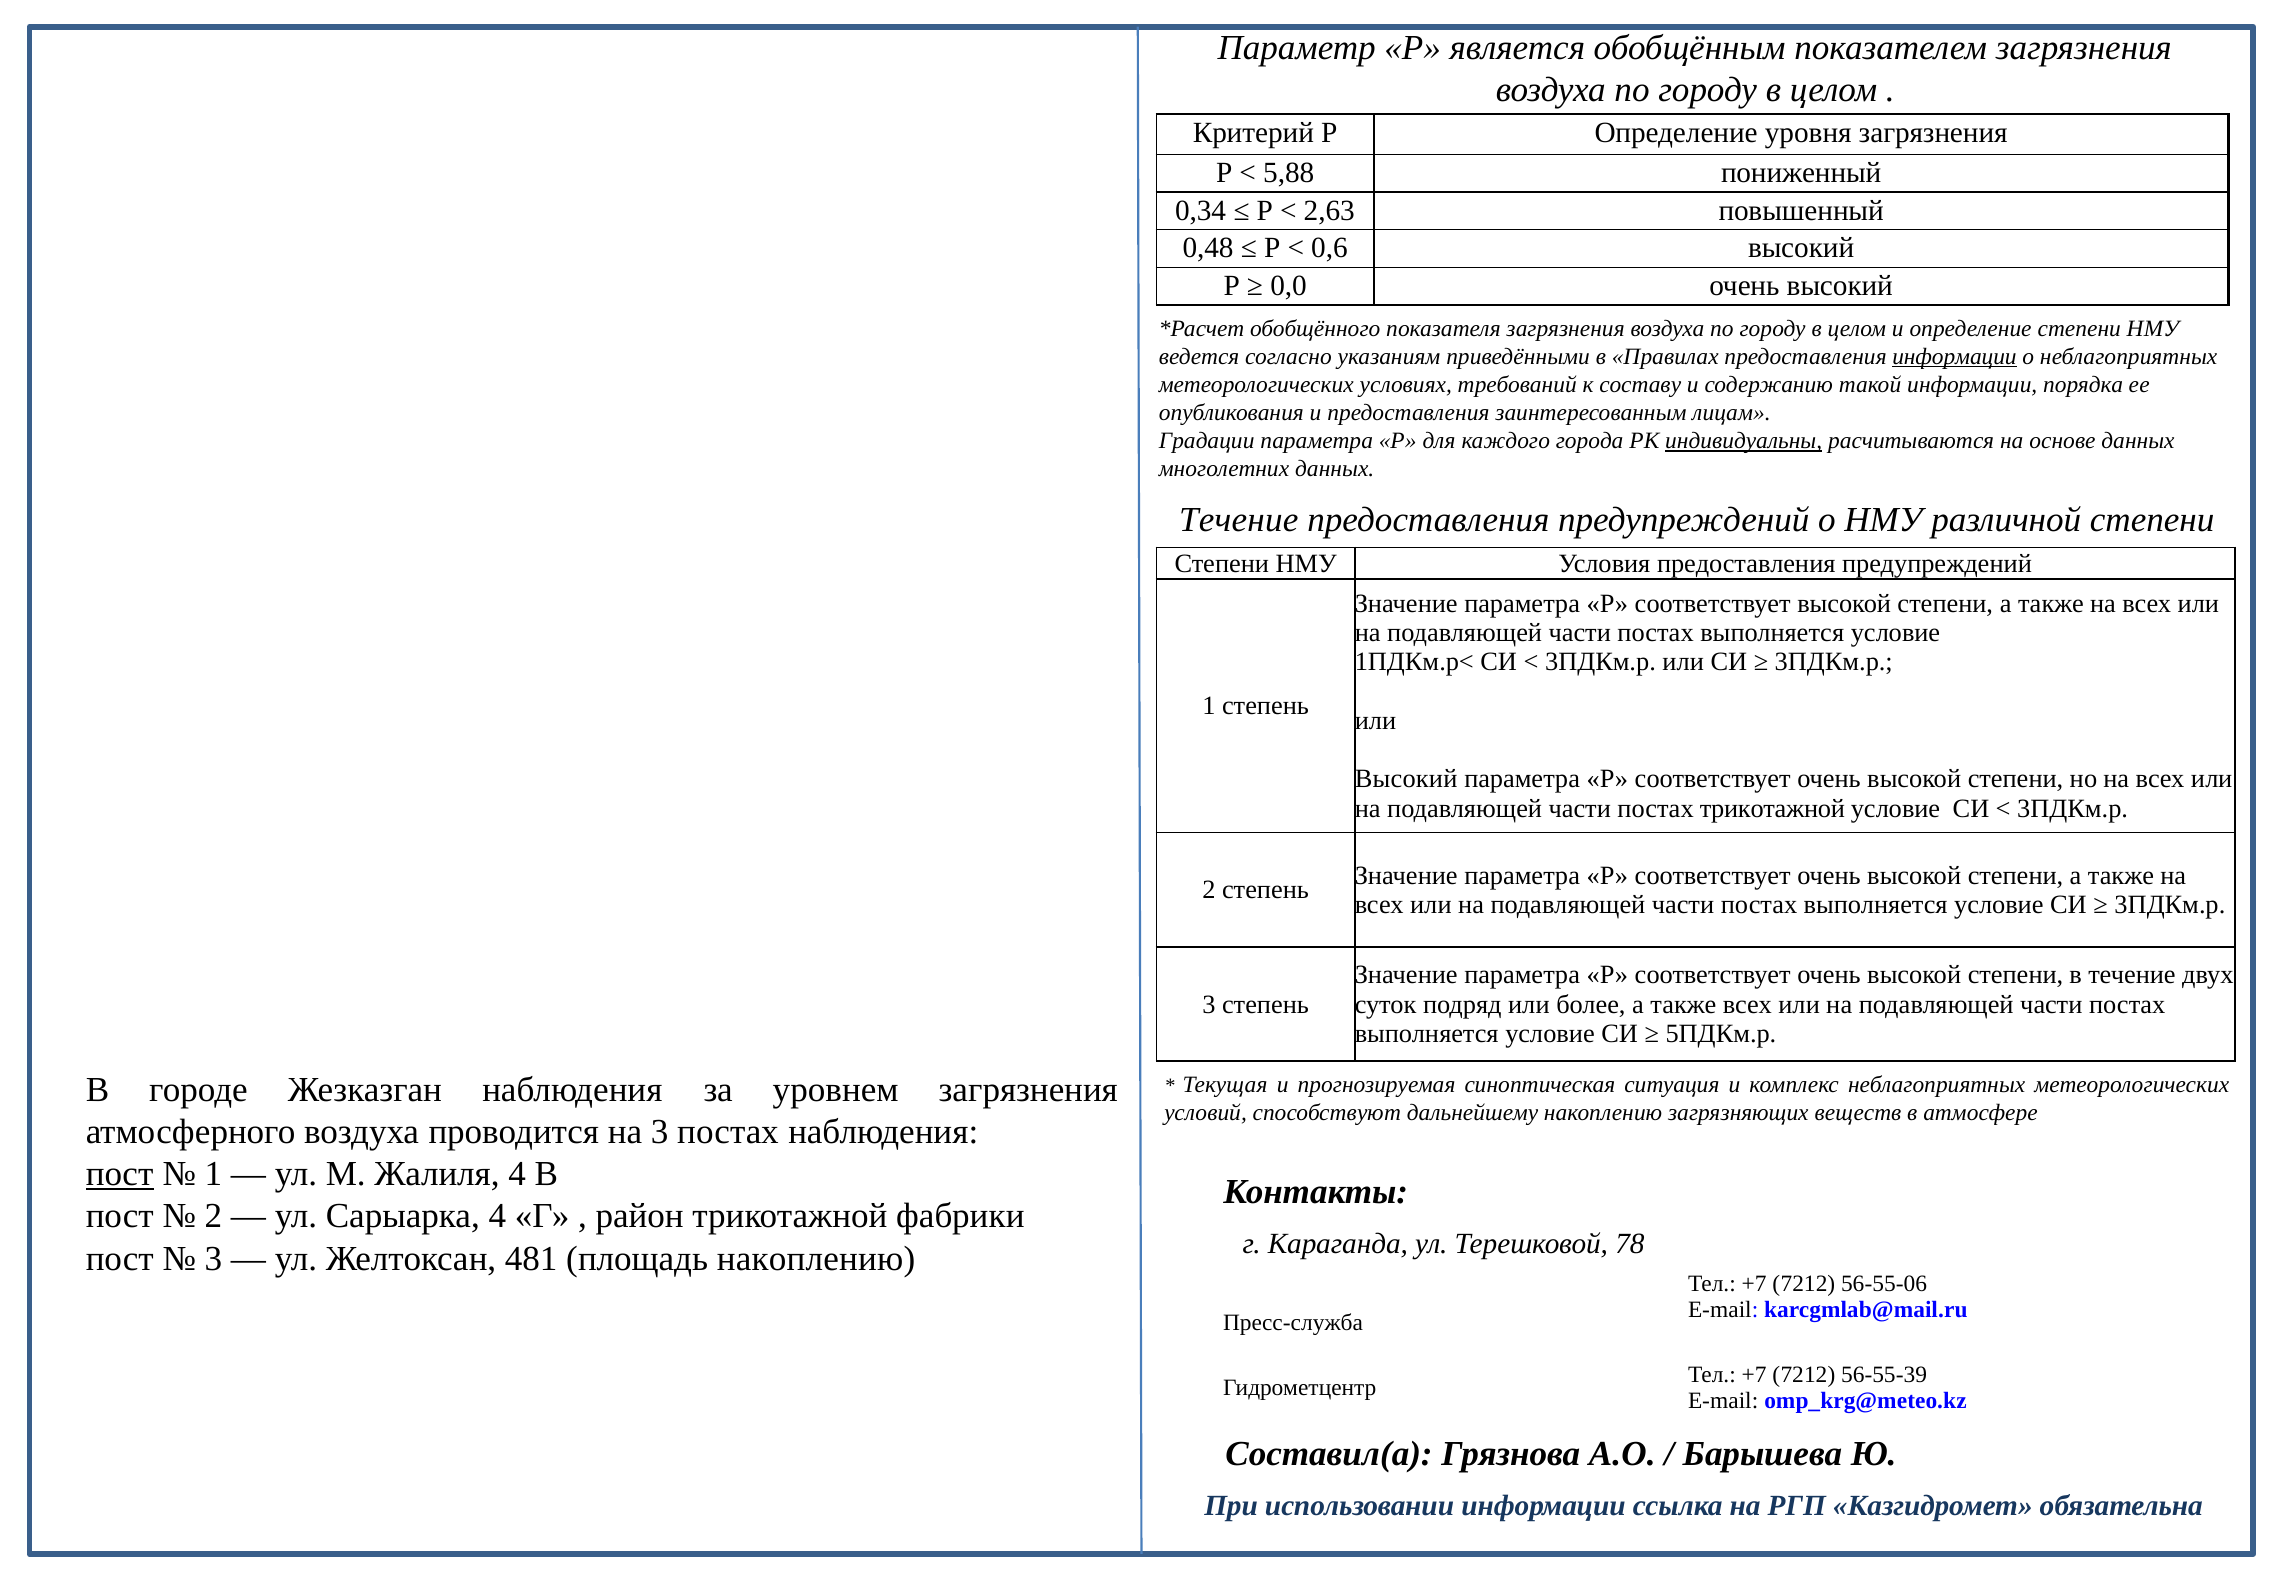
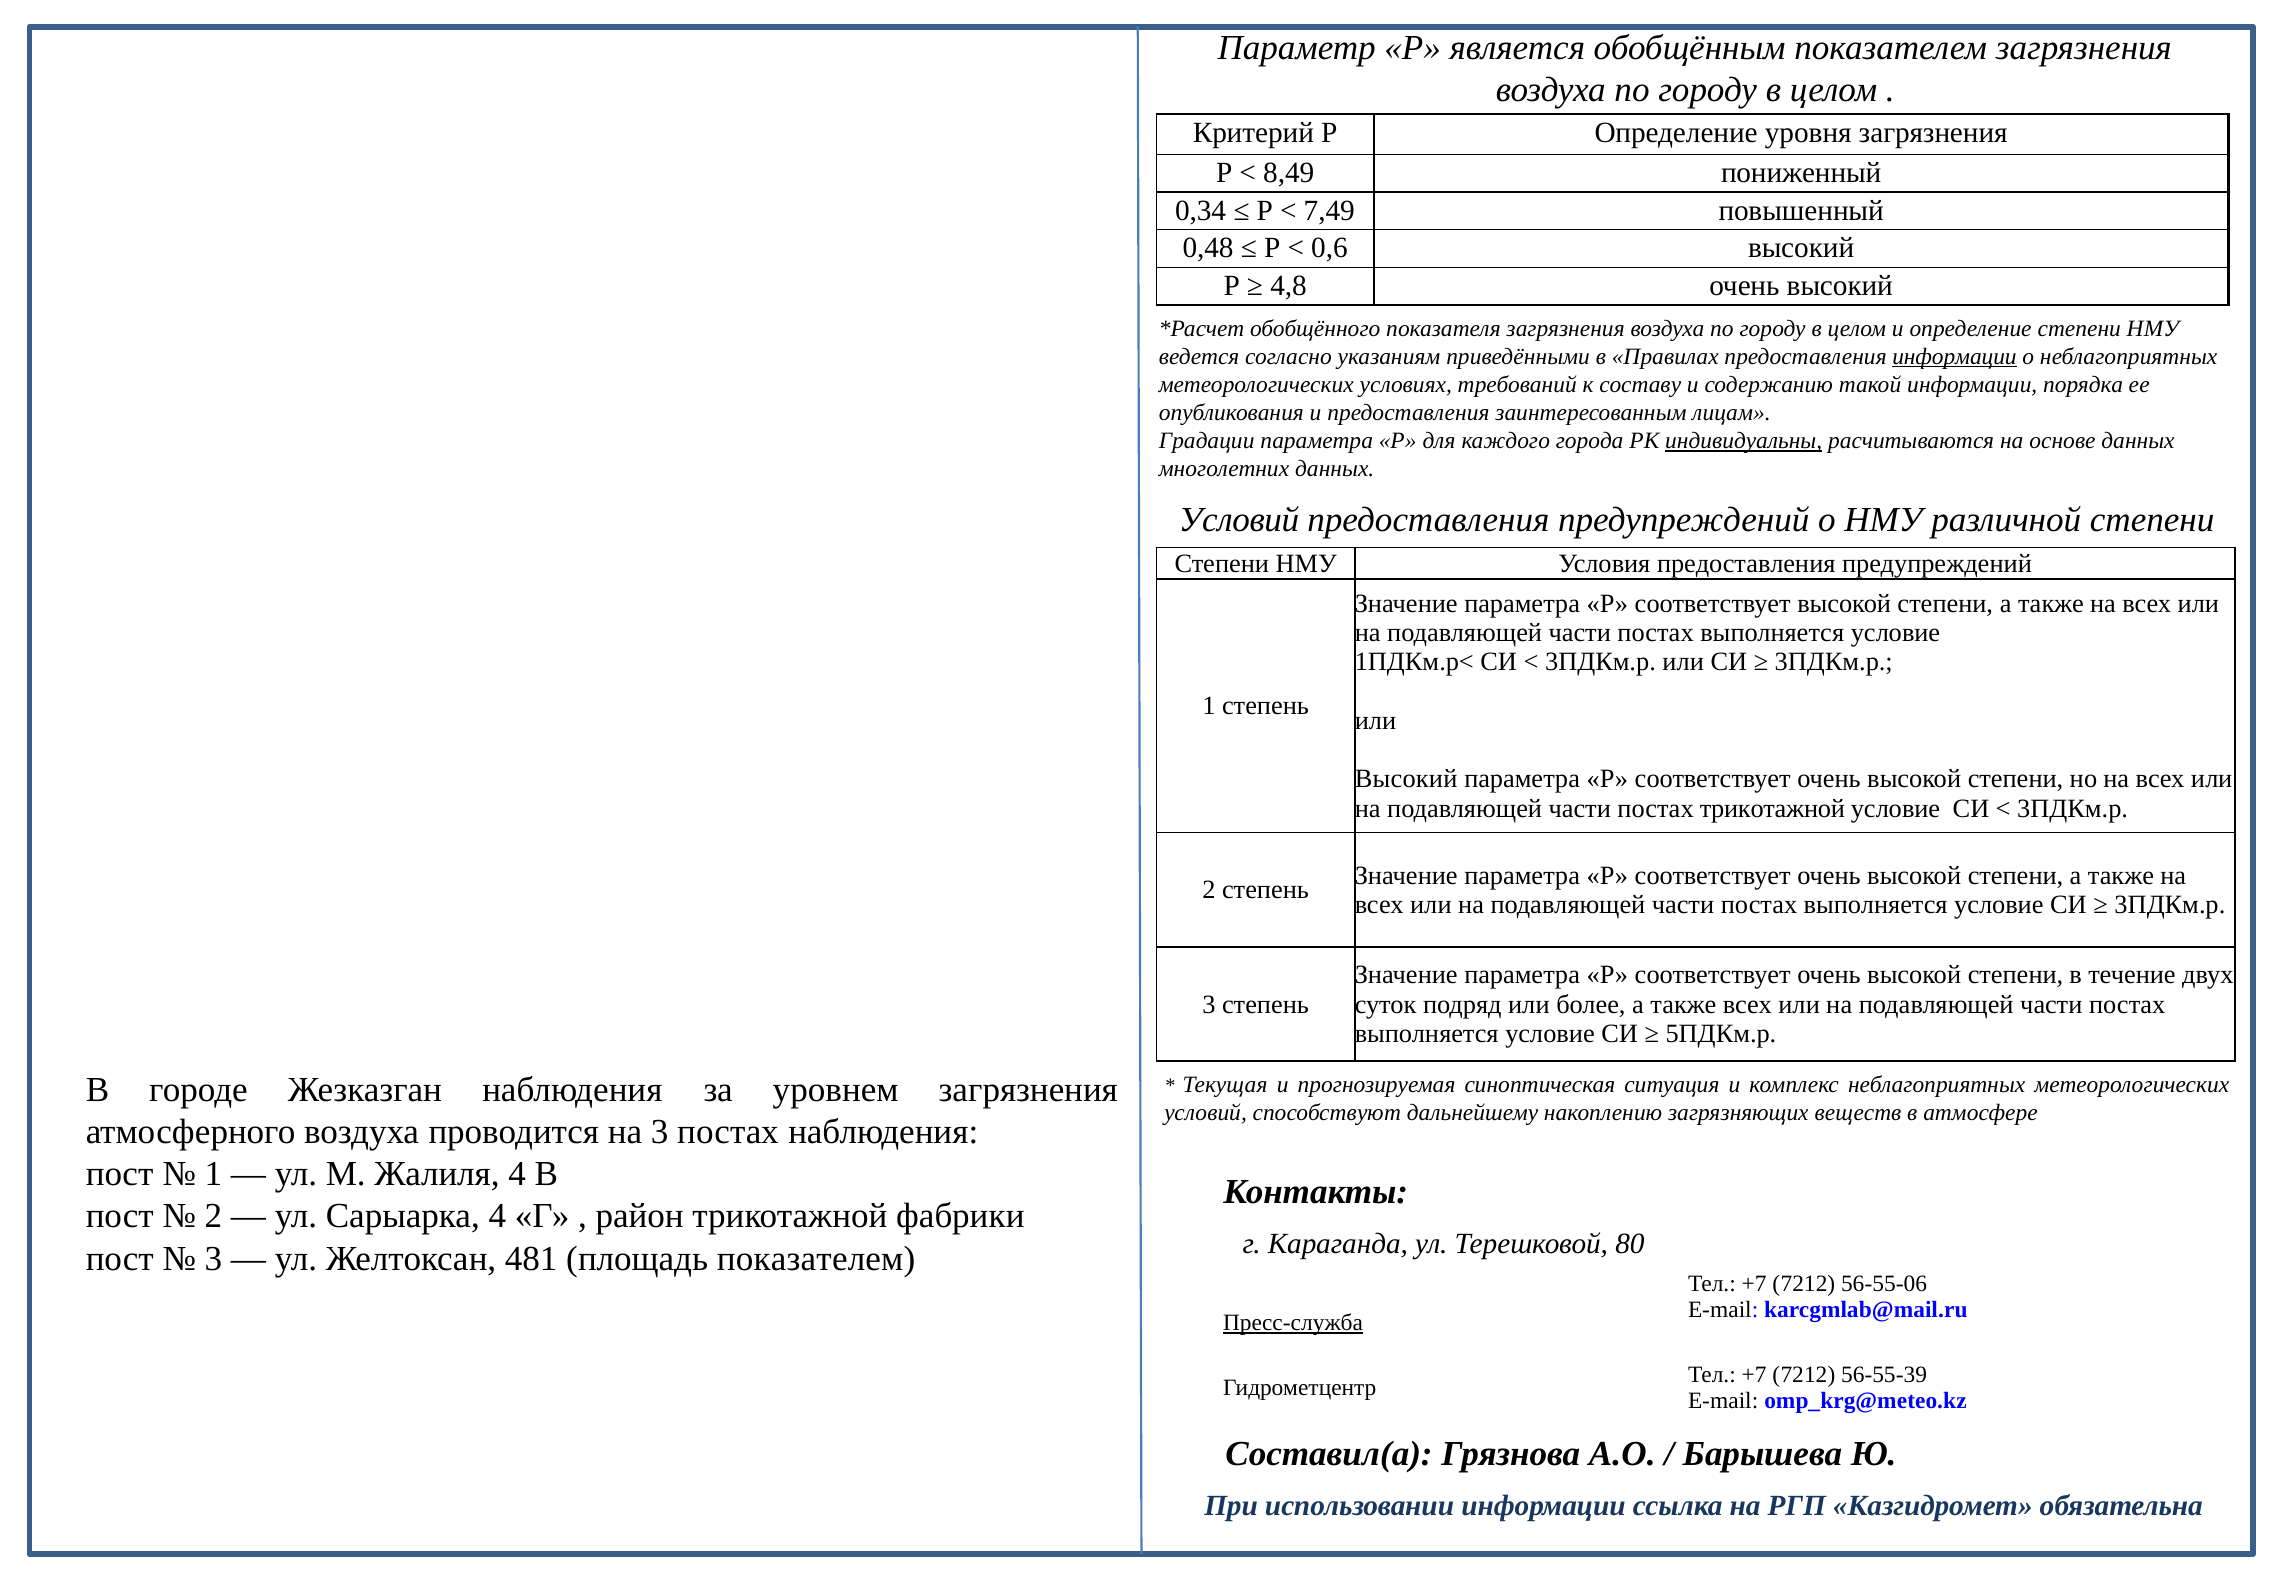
5,88: 5,88 -> 8,49
2,63: 2,63 -> 7,49
0,0: 0,0 -> 4,8
Течение at (1239, 520): Течение -> Условий
пост at (120, 1174) underline: present -> none
78: 78 -> 80
площадь накоплению: накоплению -> показателем
Пресс-служба underline: none -> present
